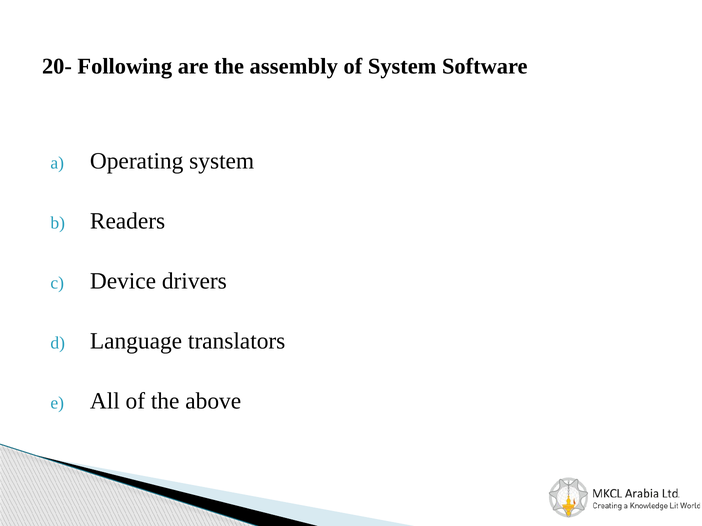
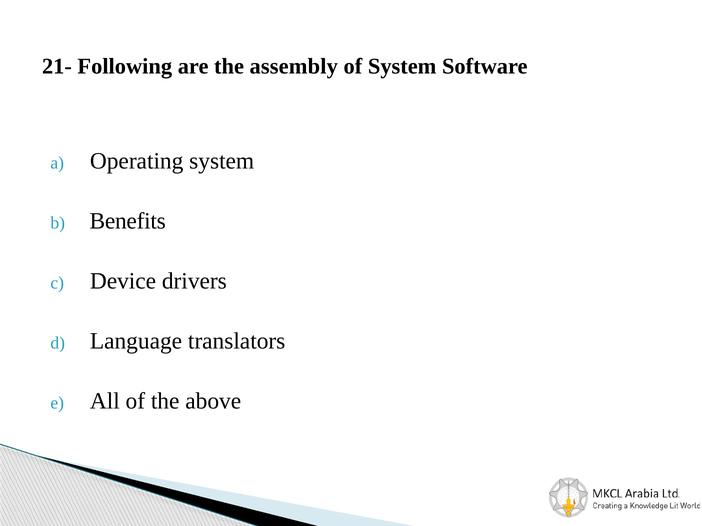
20-: 20- -> 21-
Readers: Readers -> Benefits
